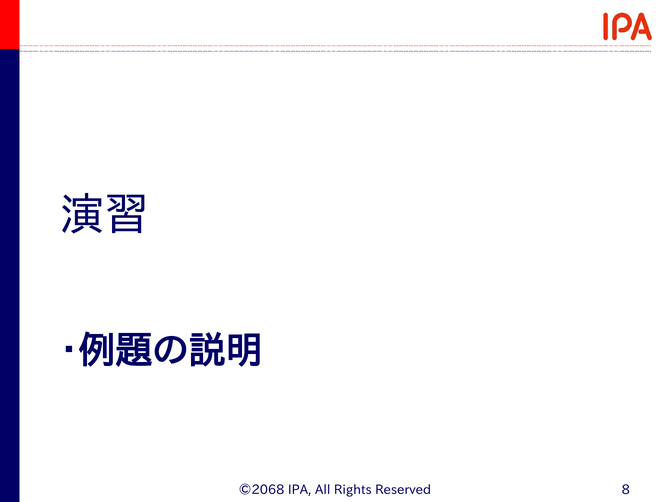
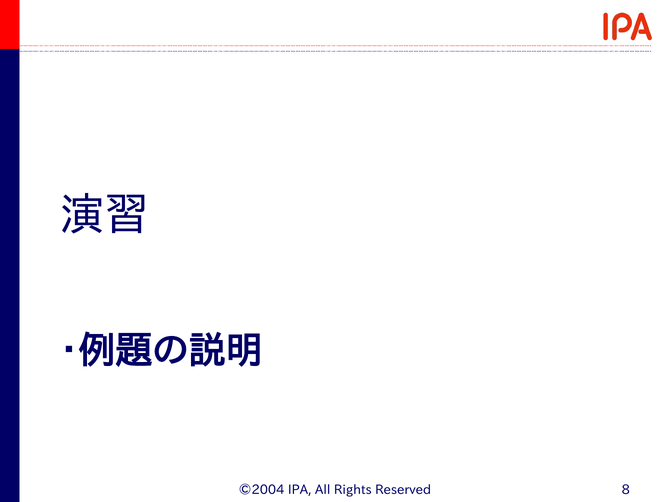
©2068: ©2068 -> ©2004
